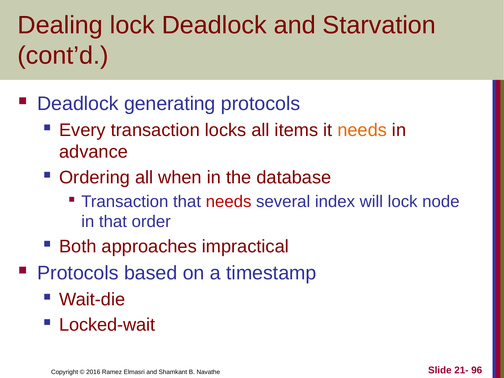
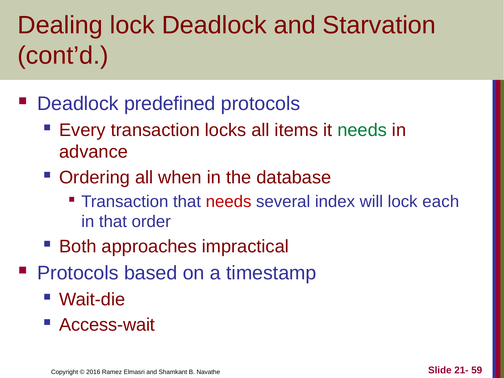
generating: generating -> predefined
needs at (362, 130) colour: orange -> green
node: node -> each
Locked-wait: Locked-wait -> Access-wait
96: 96 -> 59
